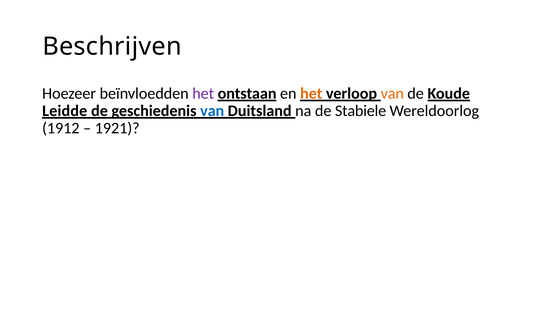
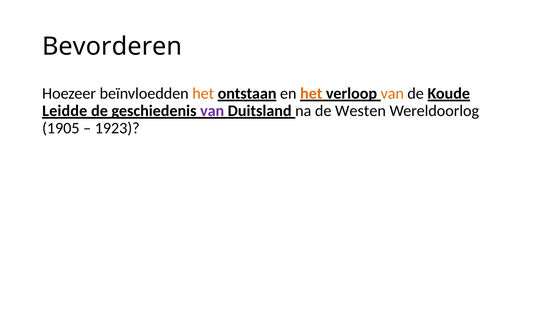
Beschrijven: Beschrijven -> Bevorderen
het at (203, 93) colour: purple -> orange
van at (212, 111) colour: blue -> purple
Stabiele: Stabiele -> Westen
1912: 1912 -> 1905
1921: 1921 -> 1923
